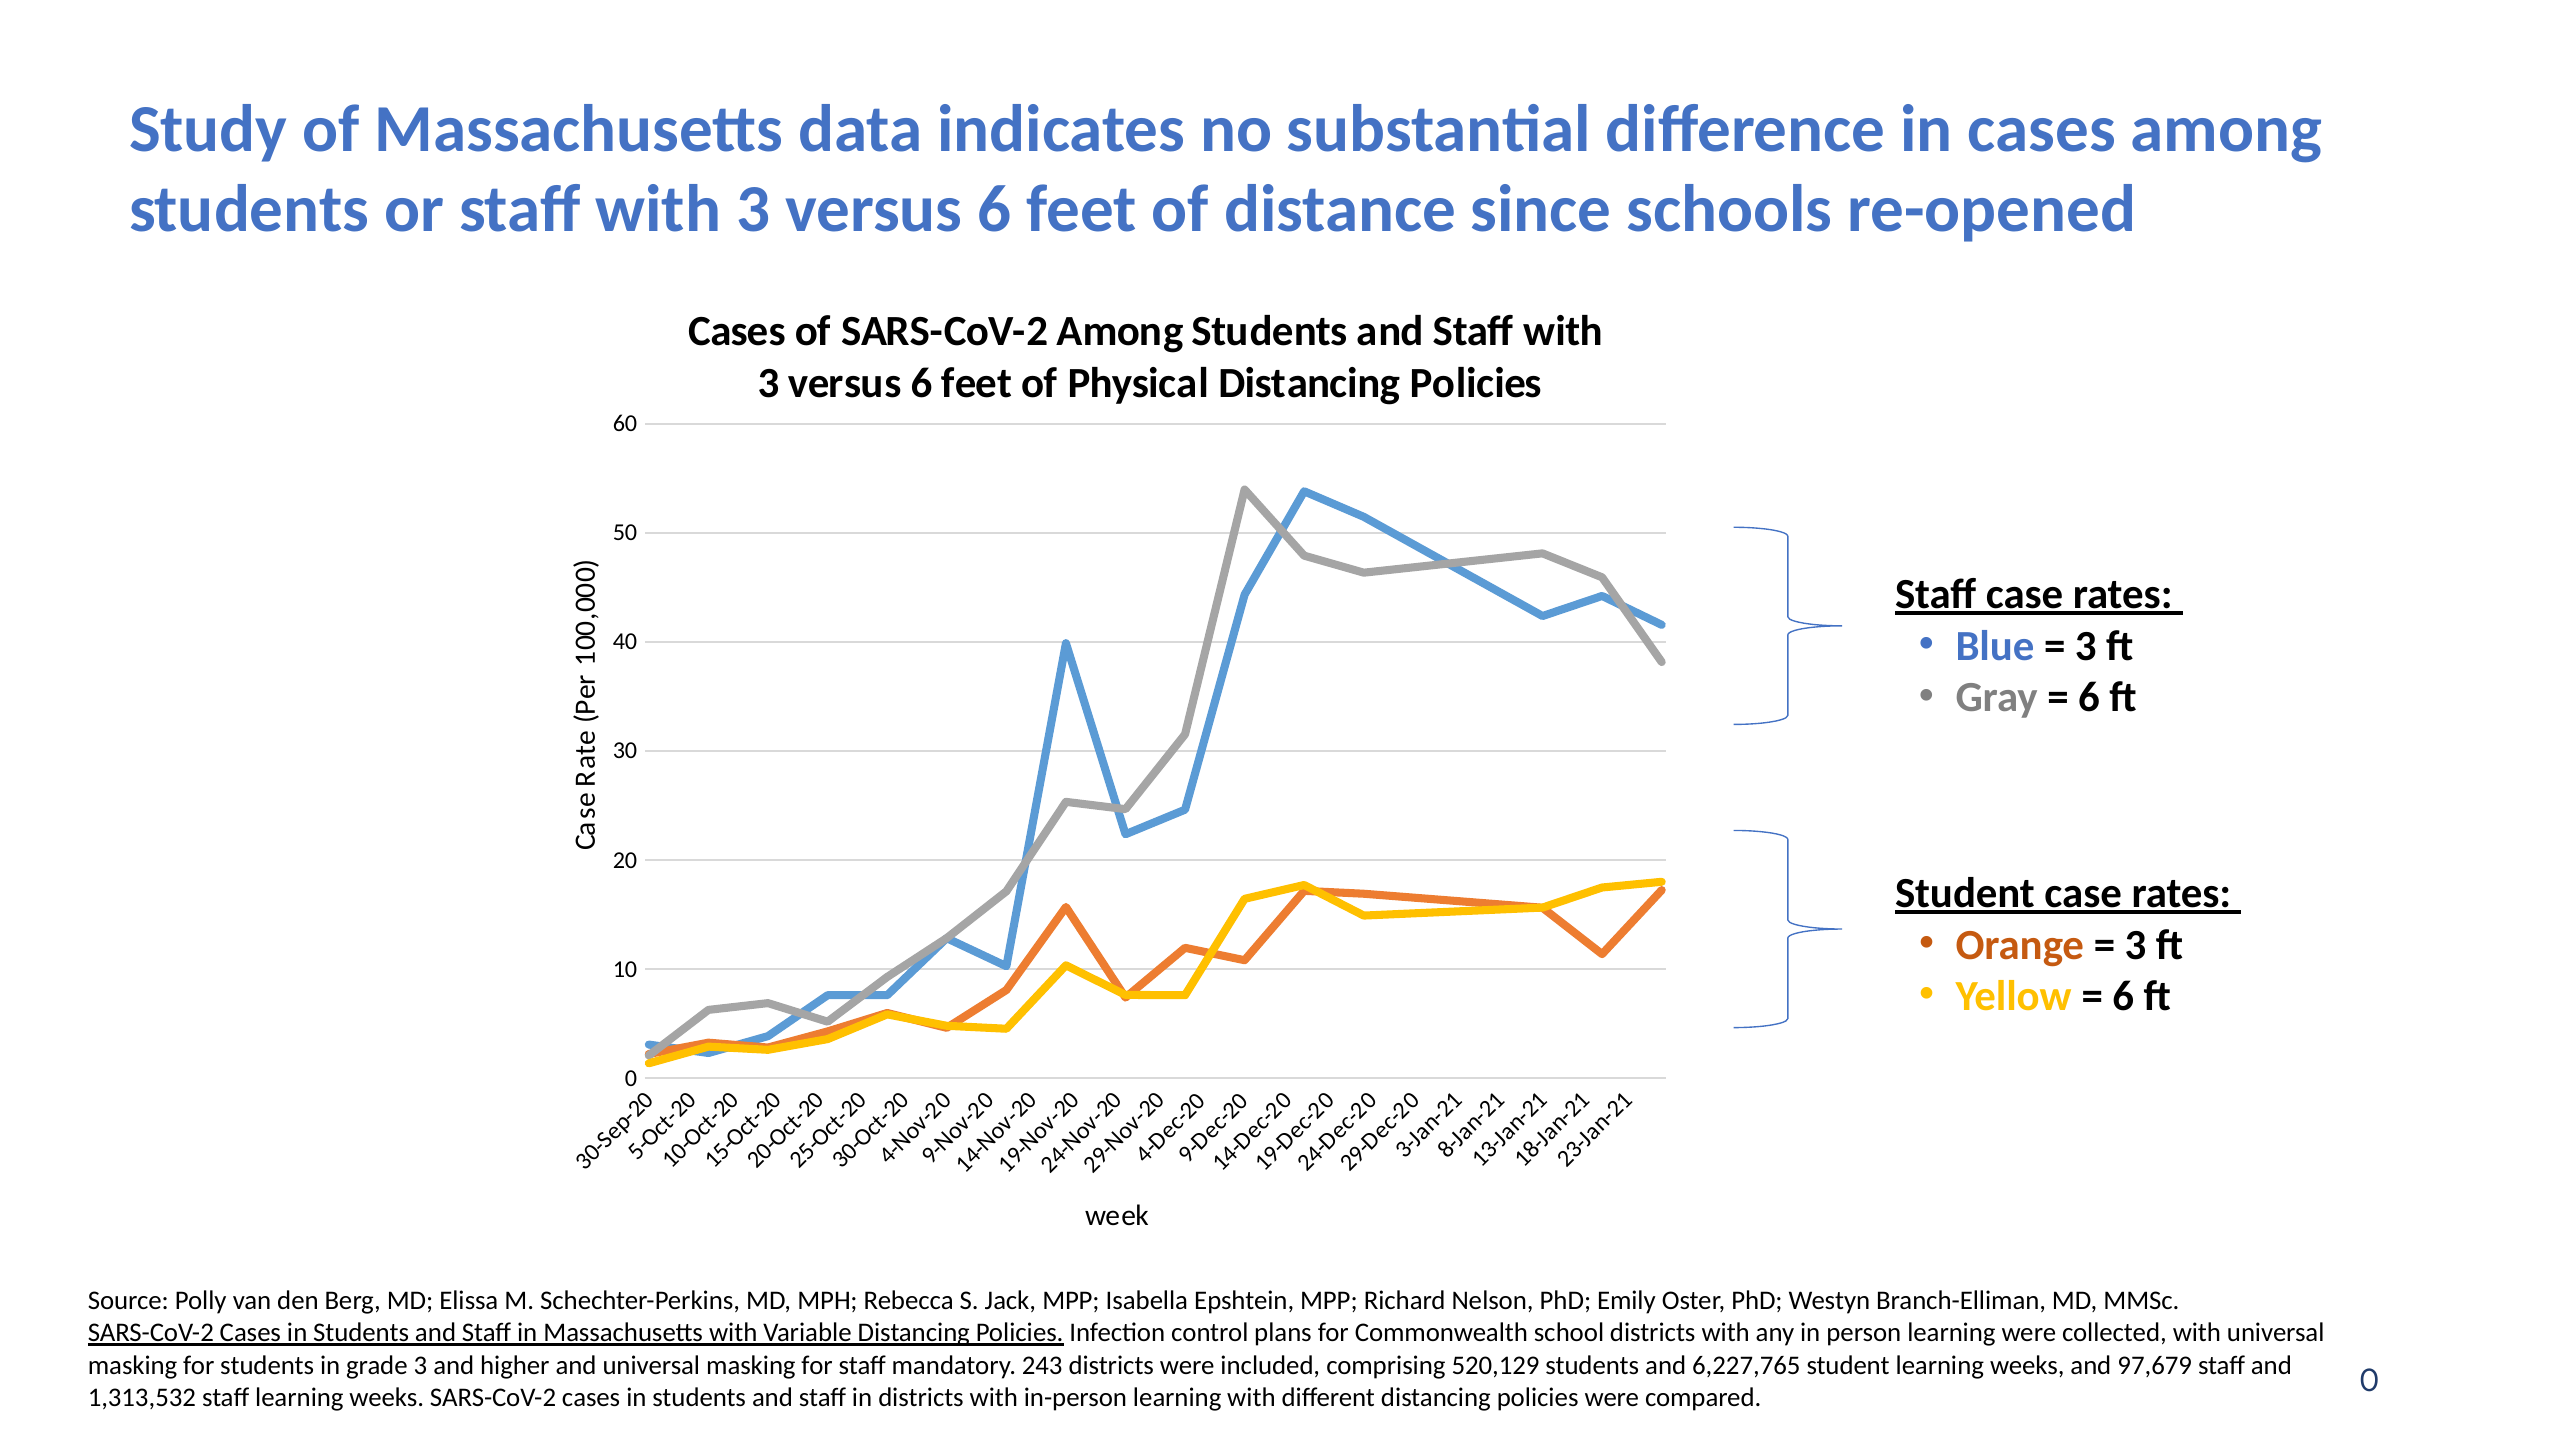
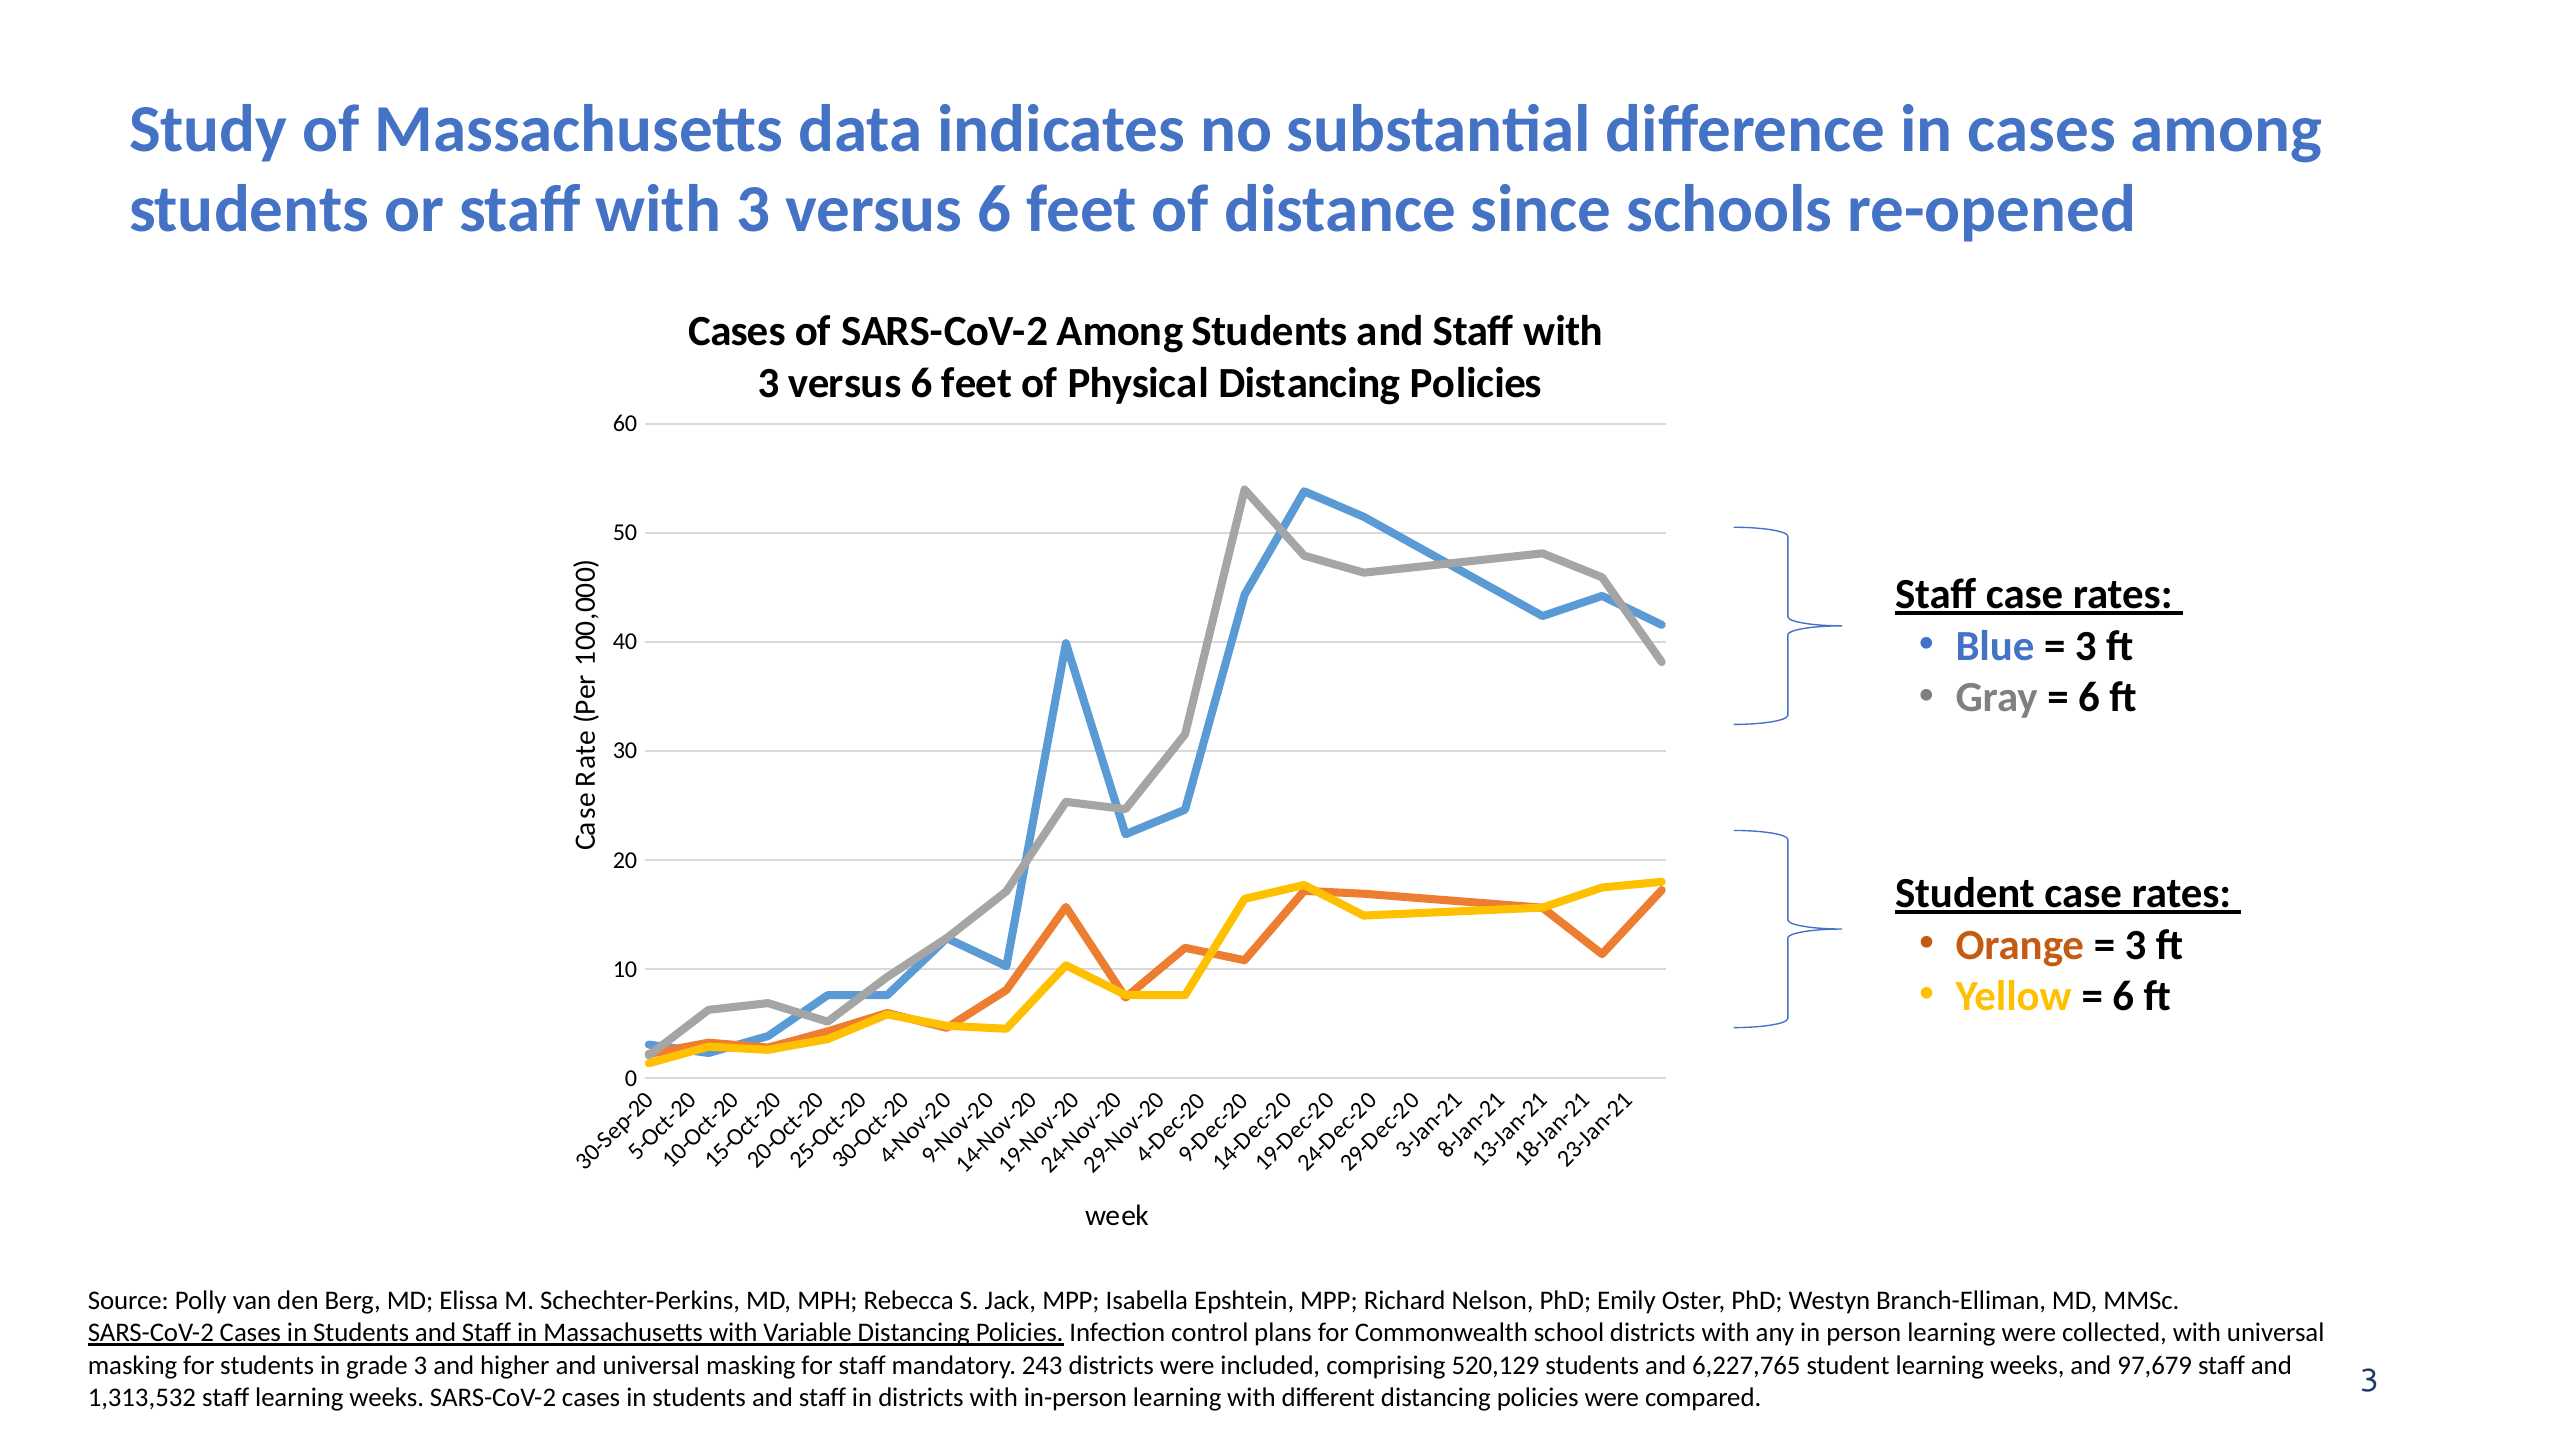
compared 0: 0 -> 3
